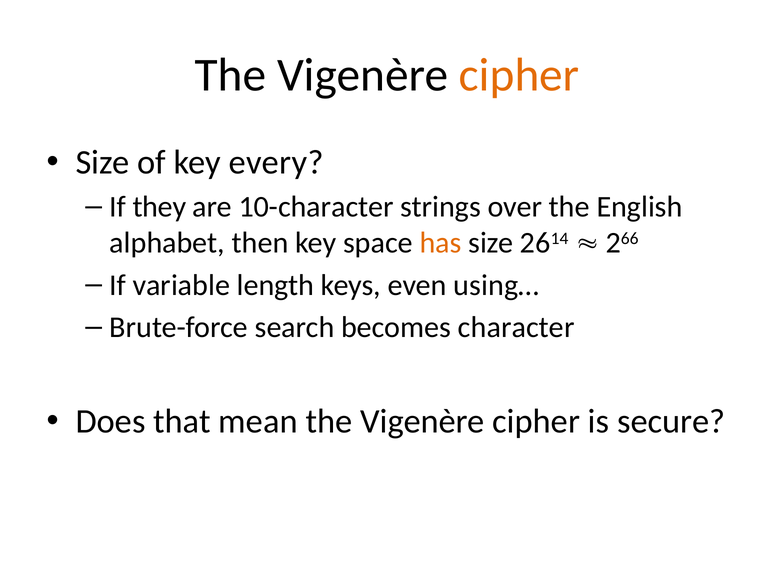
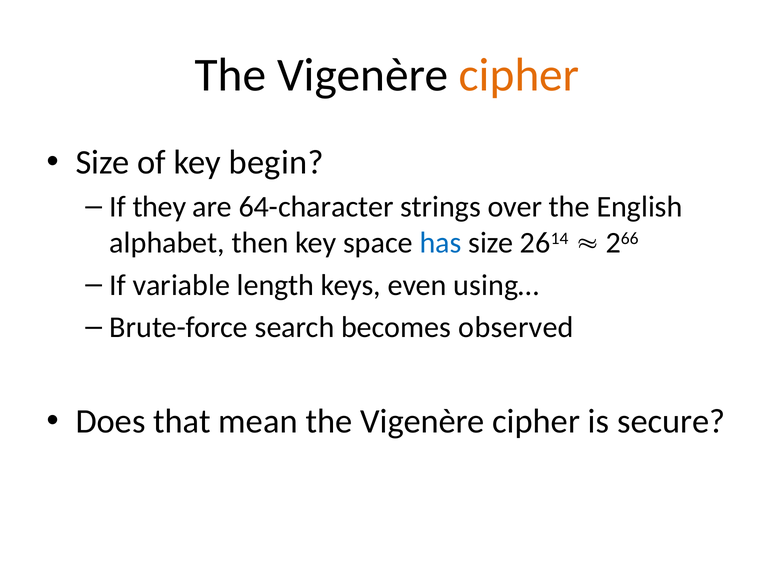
every: every -> begin
10-character: 10-character -> 64-character
has colour: orange -> blue
character: character -> observed
